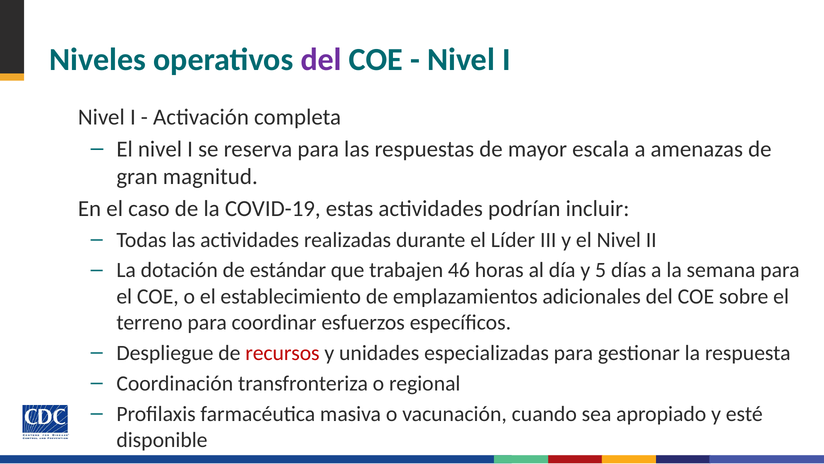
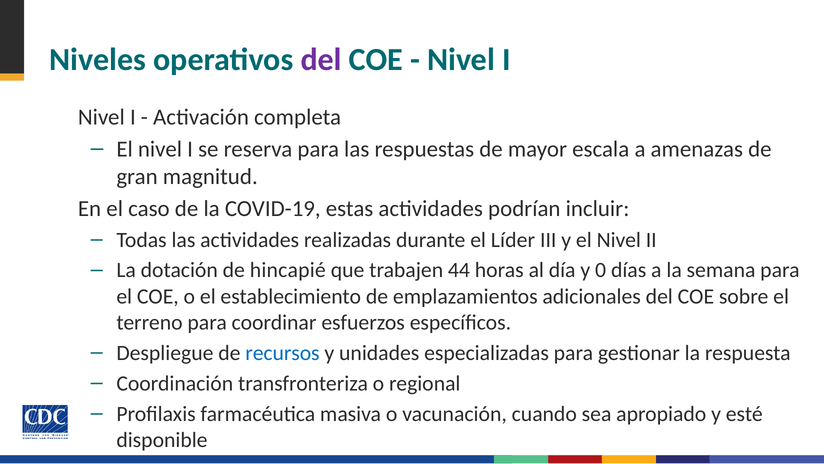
estándar: estándar -> hincapié
46: 46 -> 44
5: 5 -> 0
recursos colour: red -> blue
